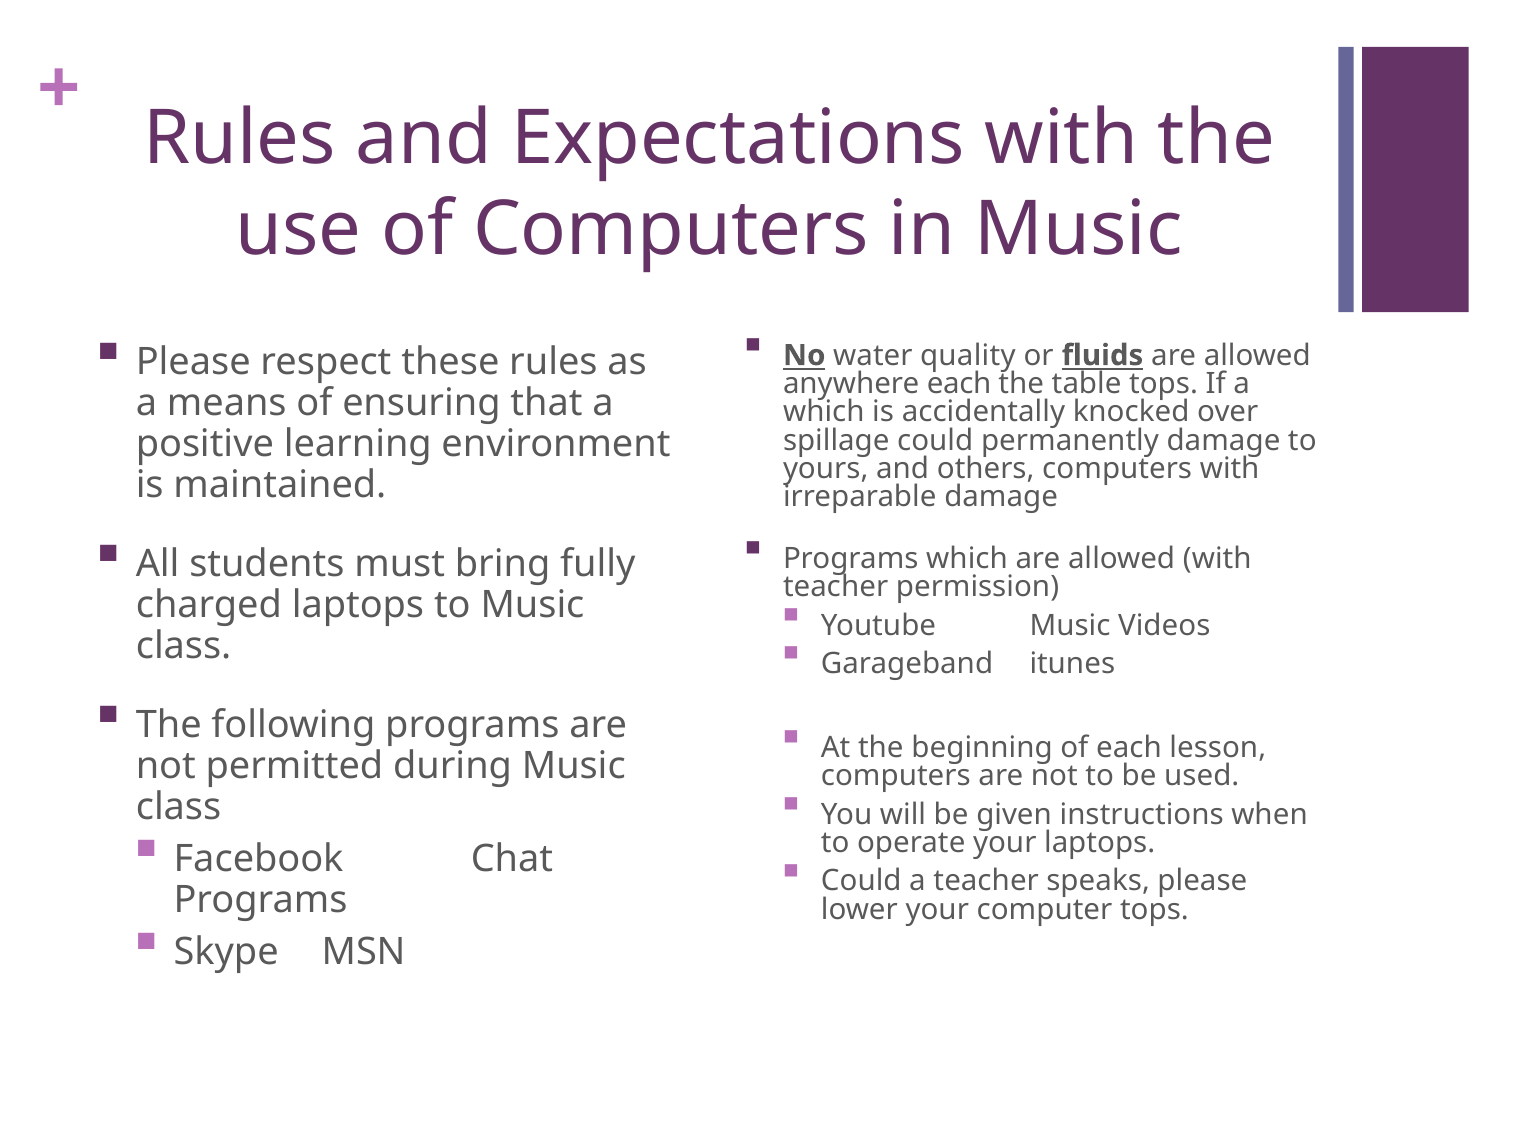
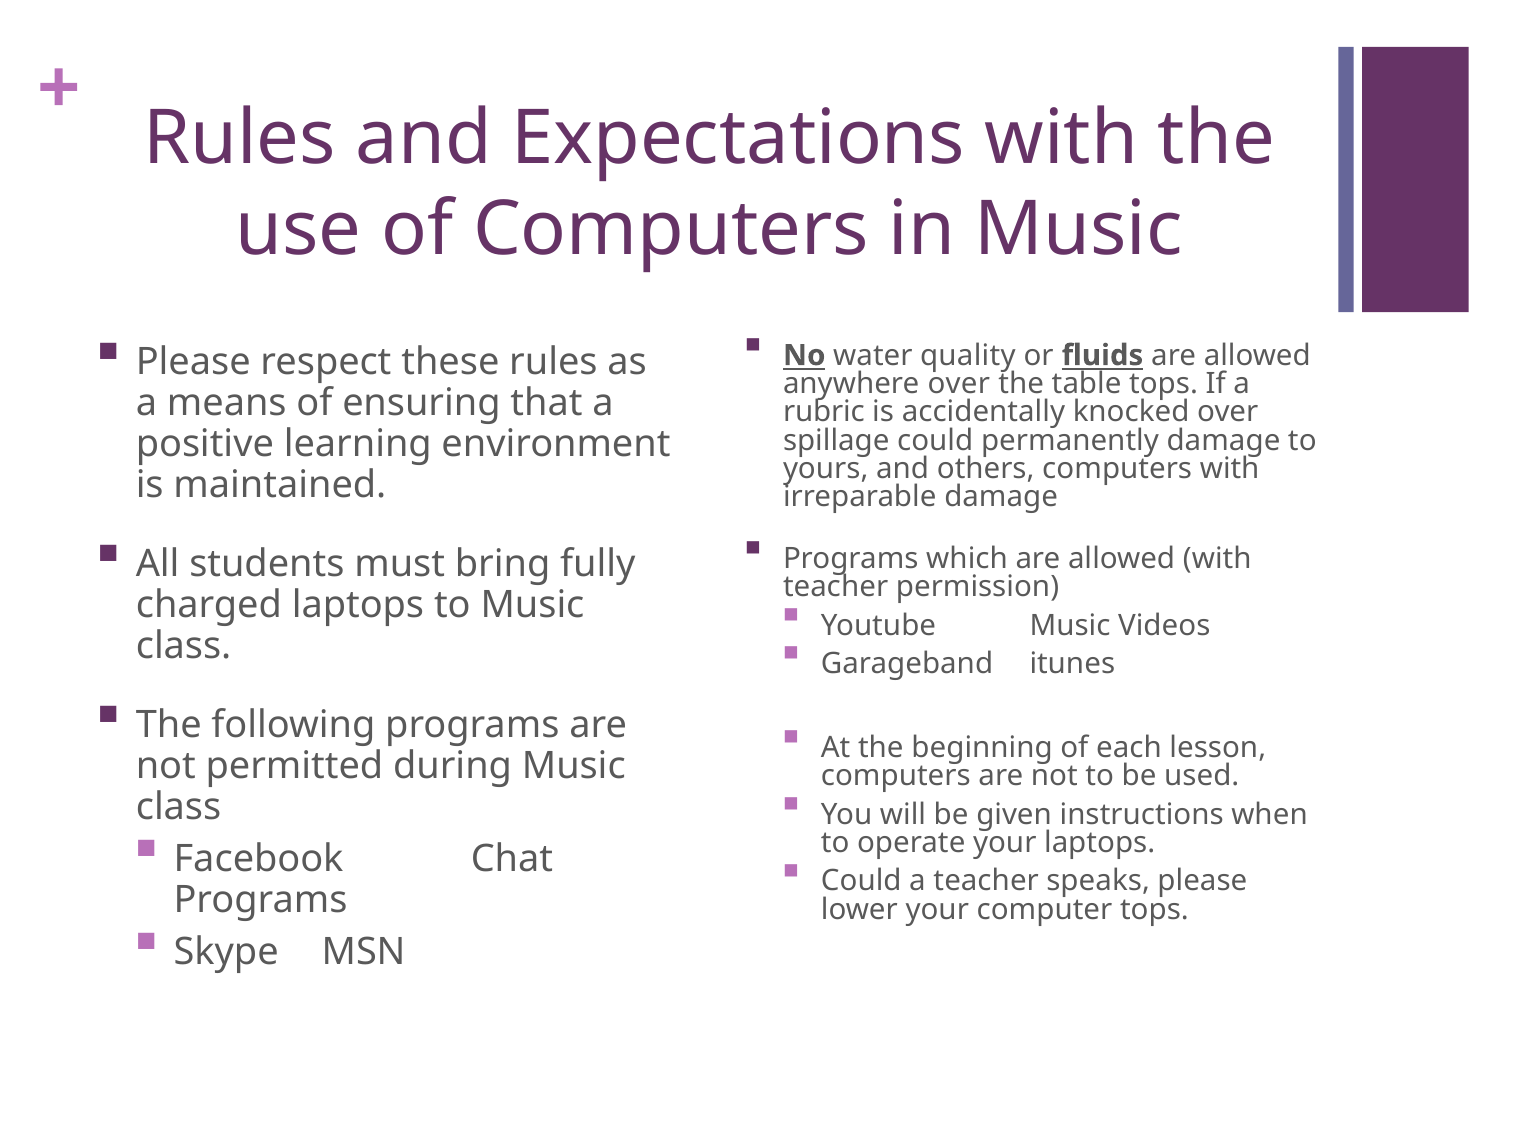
anywhere each: each -> over
which at (824, 412): which -> rubric
